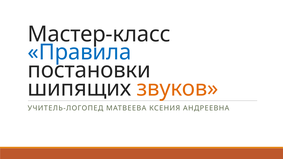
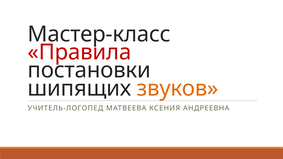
Правила colour: blue -> red
